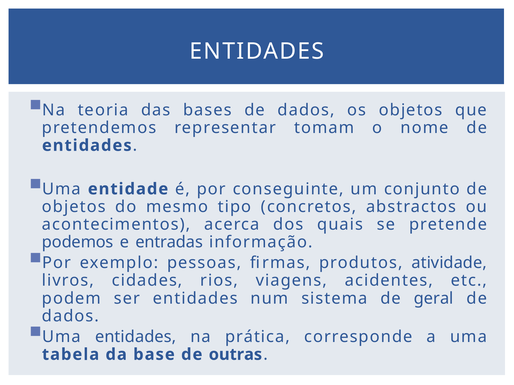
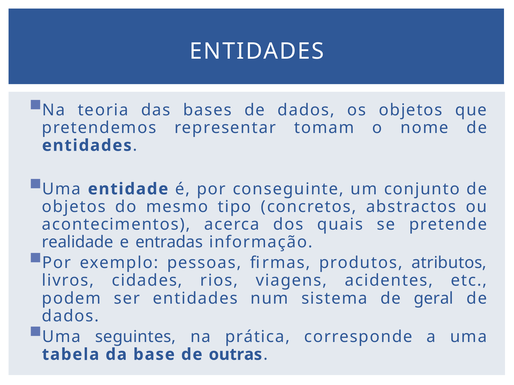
podemos: podemos -> realidade
atividade: atividade -> atributos
Uma entidades: entidades -> seguintes
